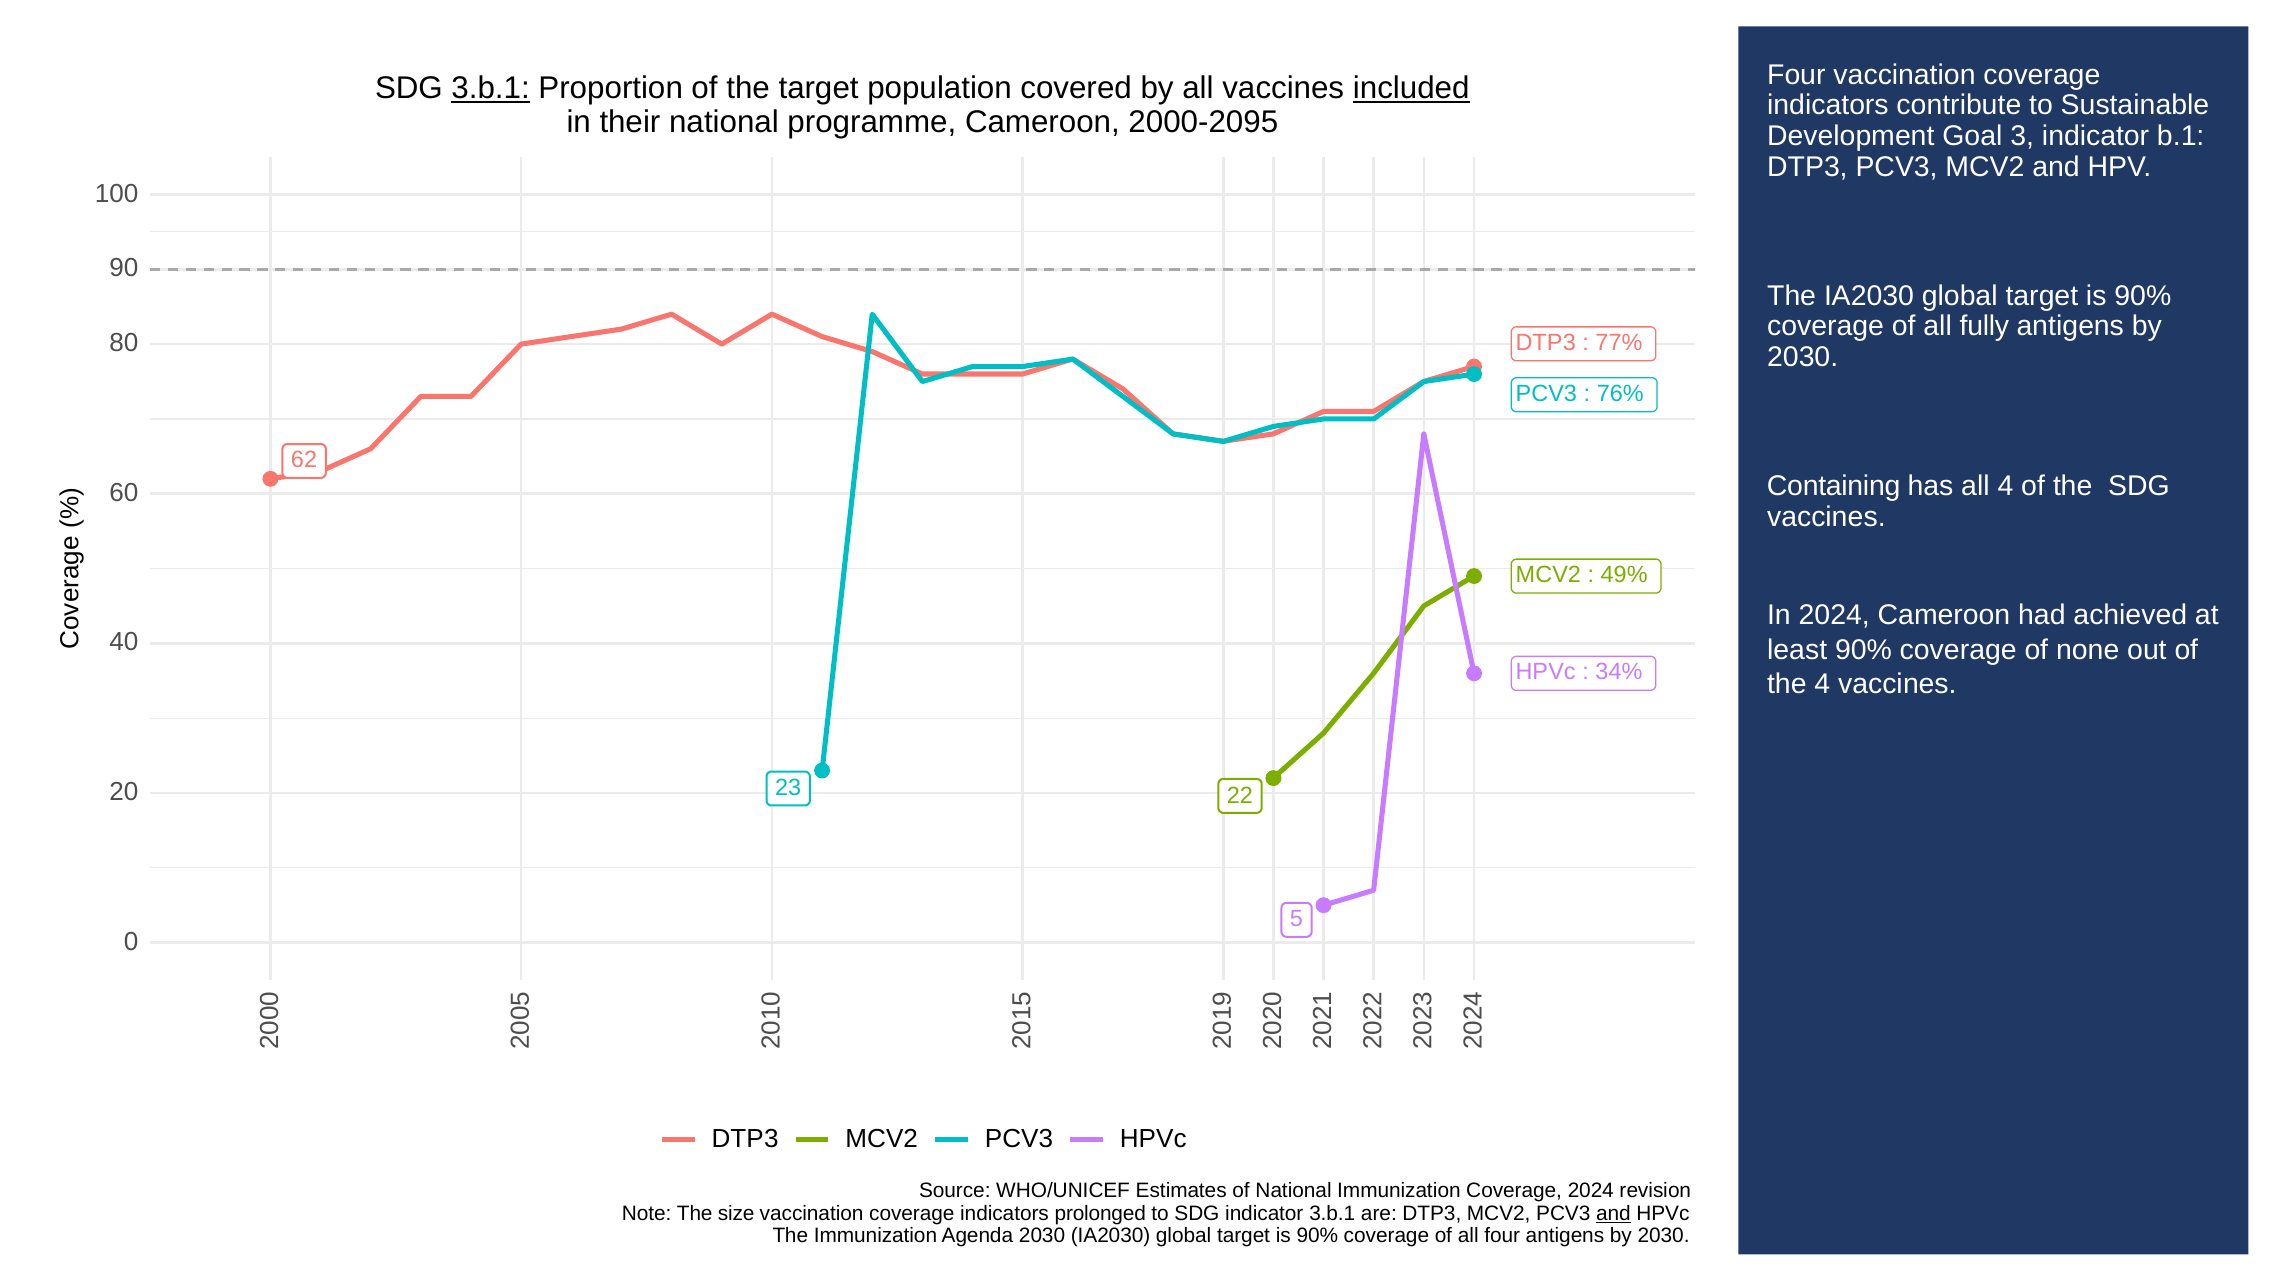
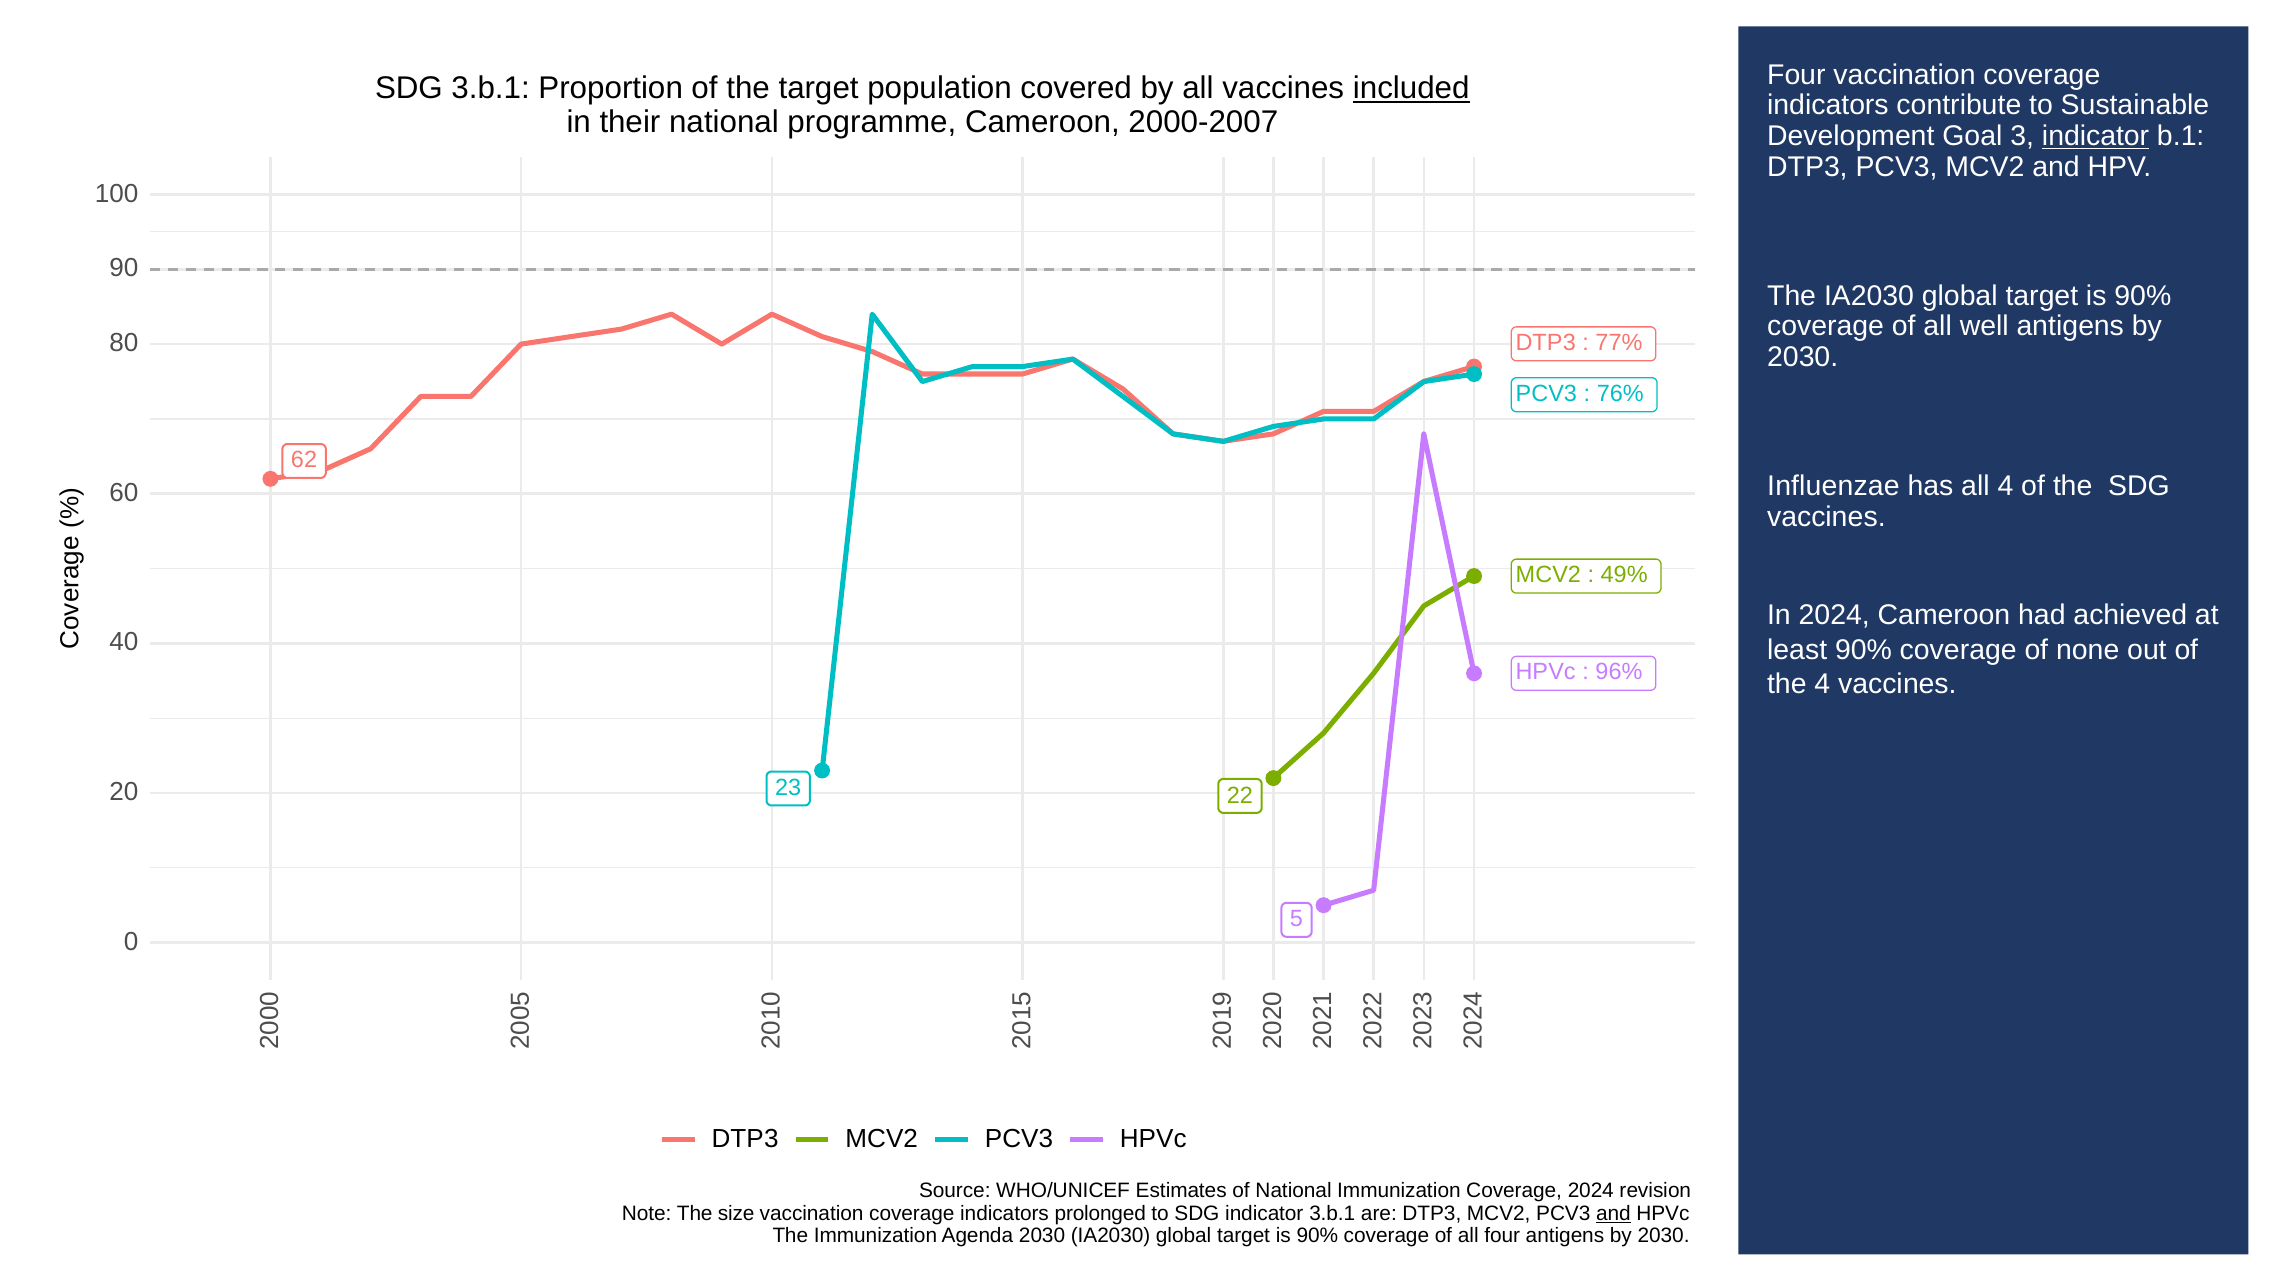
3.b.1 at (491, 88) underline: present -> none
2000-2095: 2000-2095 -> 2000-2007
indicator at (2096, 136) underline: none -> present
fully: fully -> well
Containing: Containing -> Influenzae
34%: 34% -> 96%
